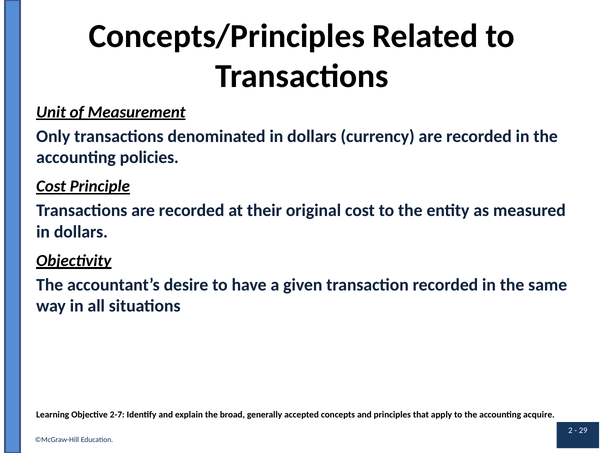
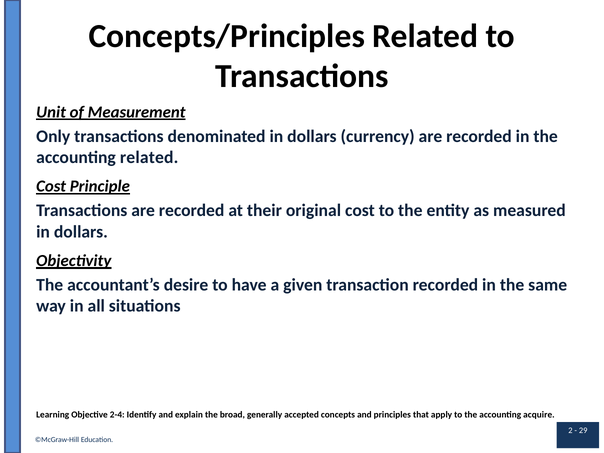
accounting policies: policies -> related
2-7: 2-7 -> 2-4
